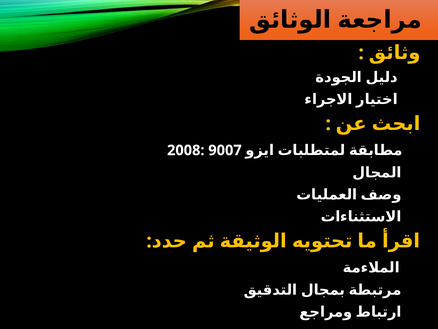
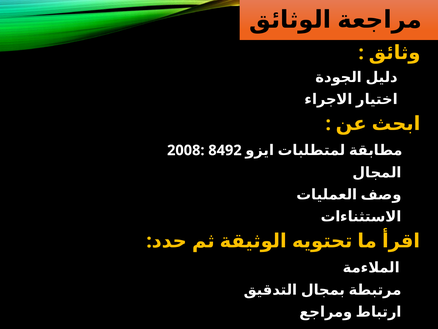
9007: 9007 -> 8492
